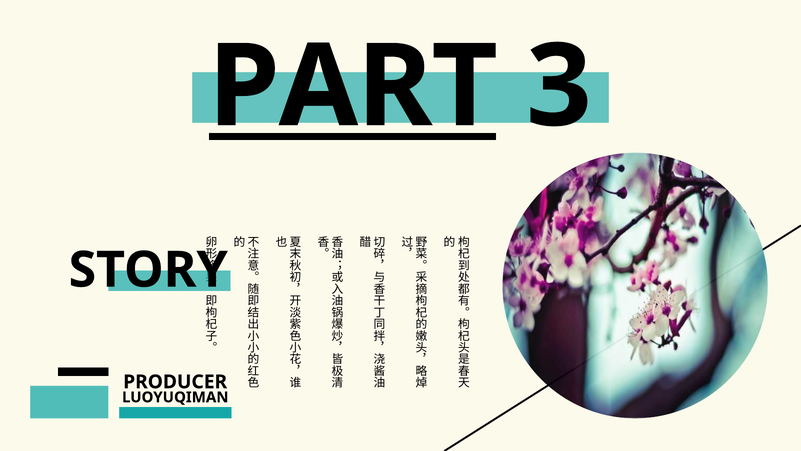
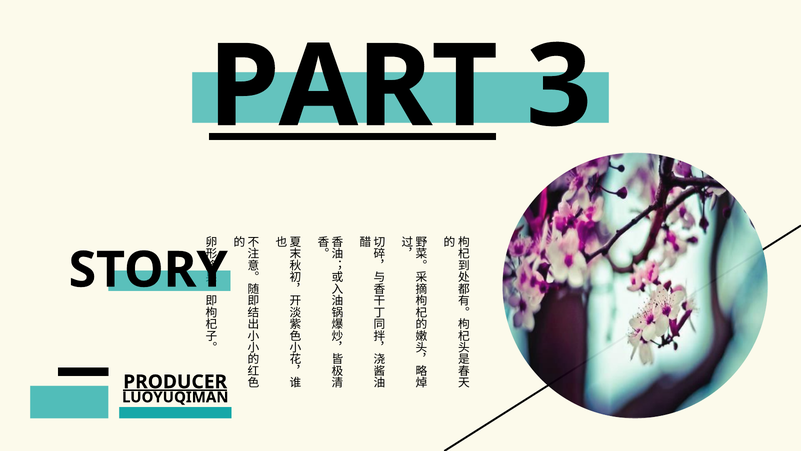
PRODUCER underline: none -> present
